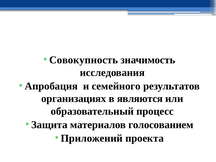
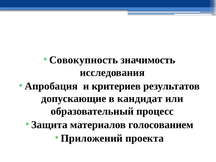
семейного: семейного -> критериев
организациях: организациях -> допускающие
являются: являются -> кандидат
